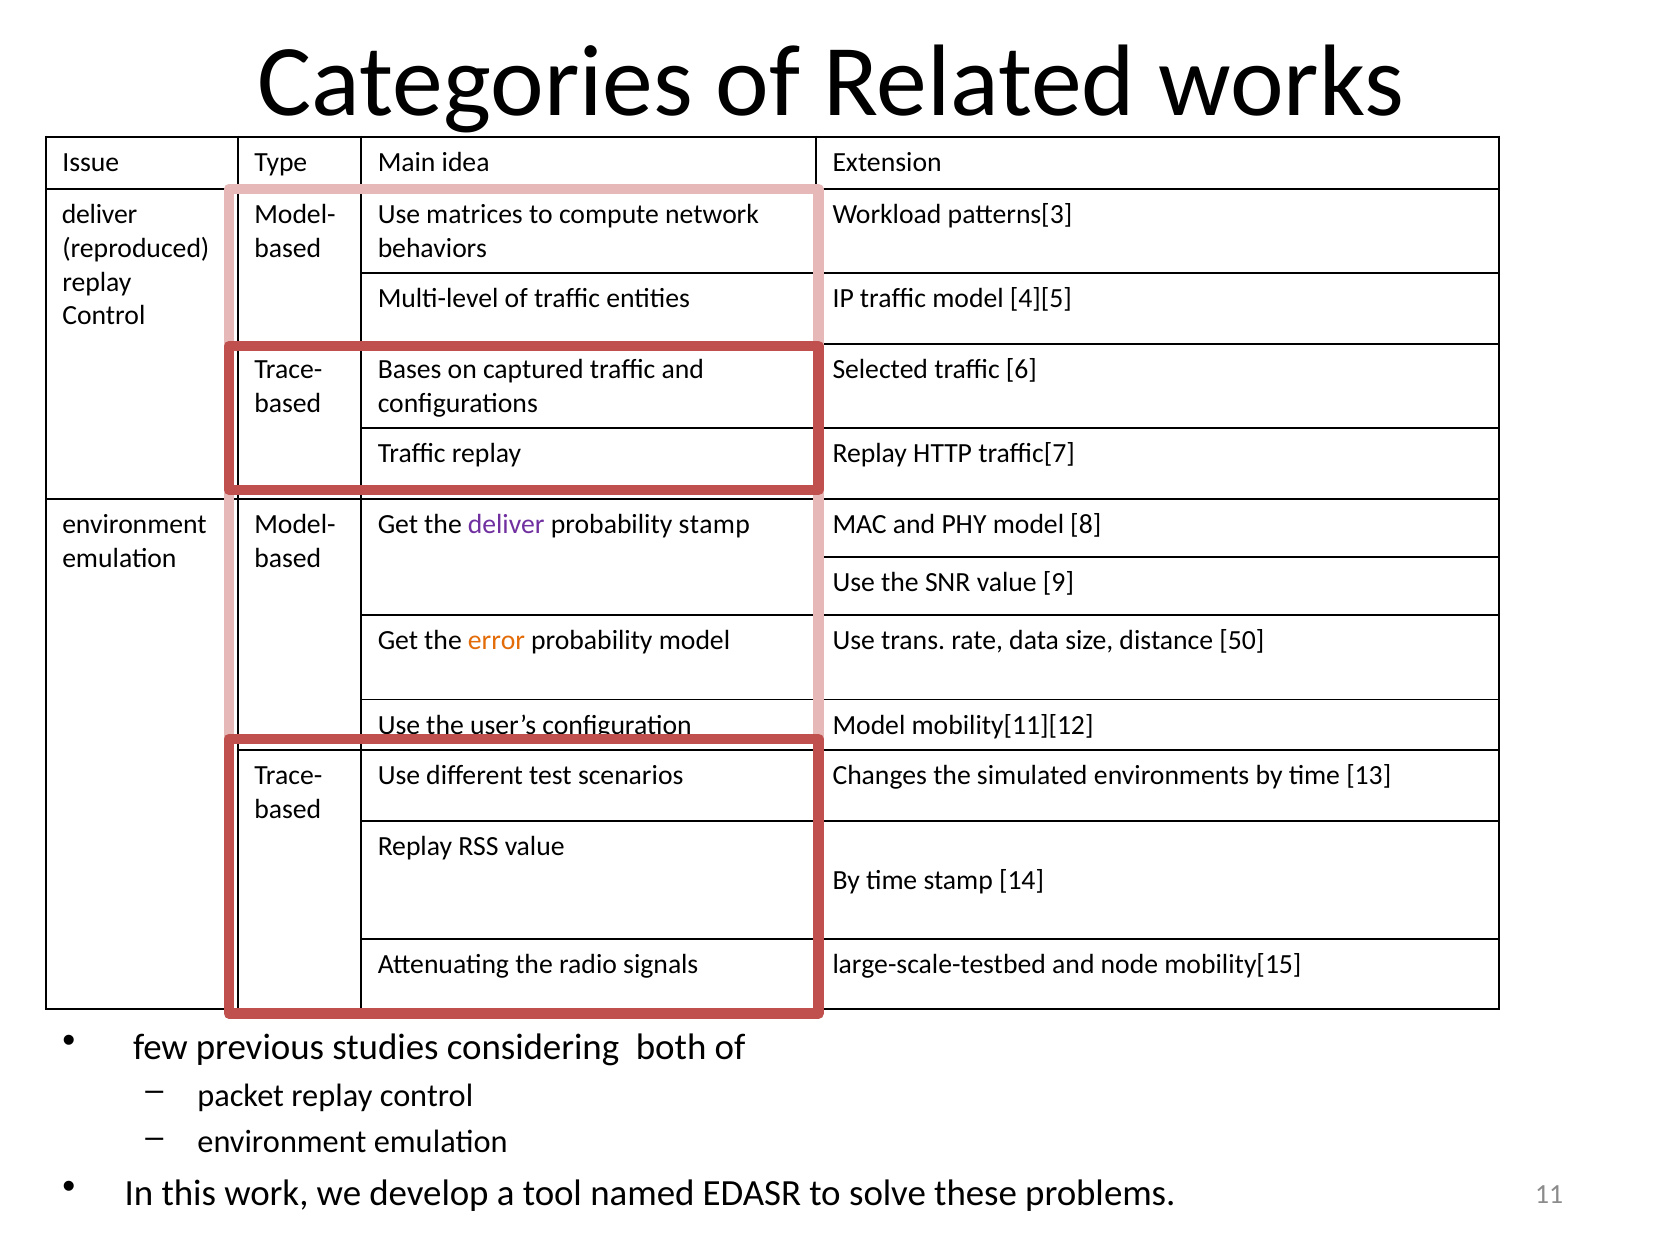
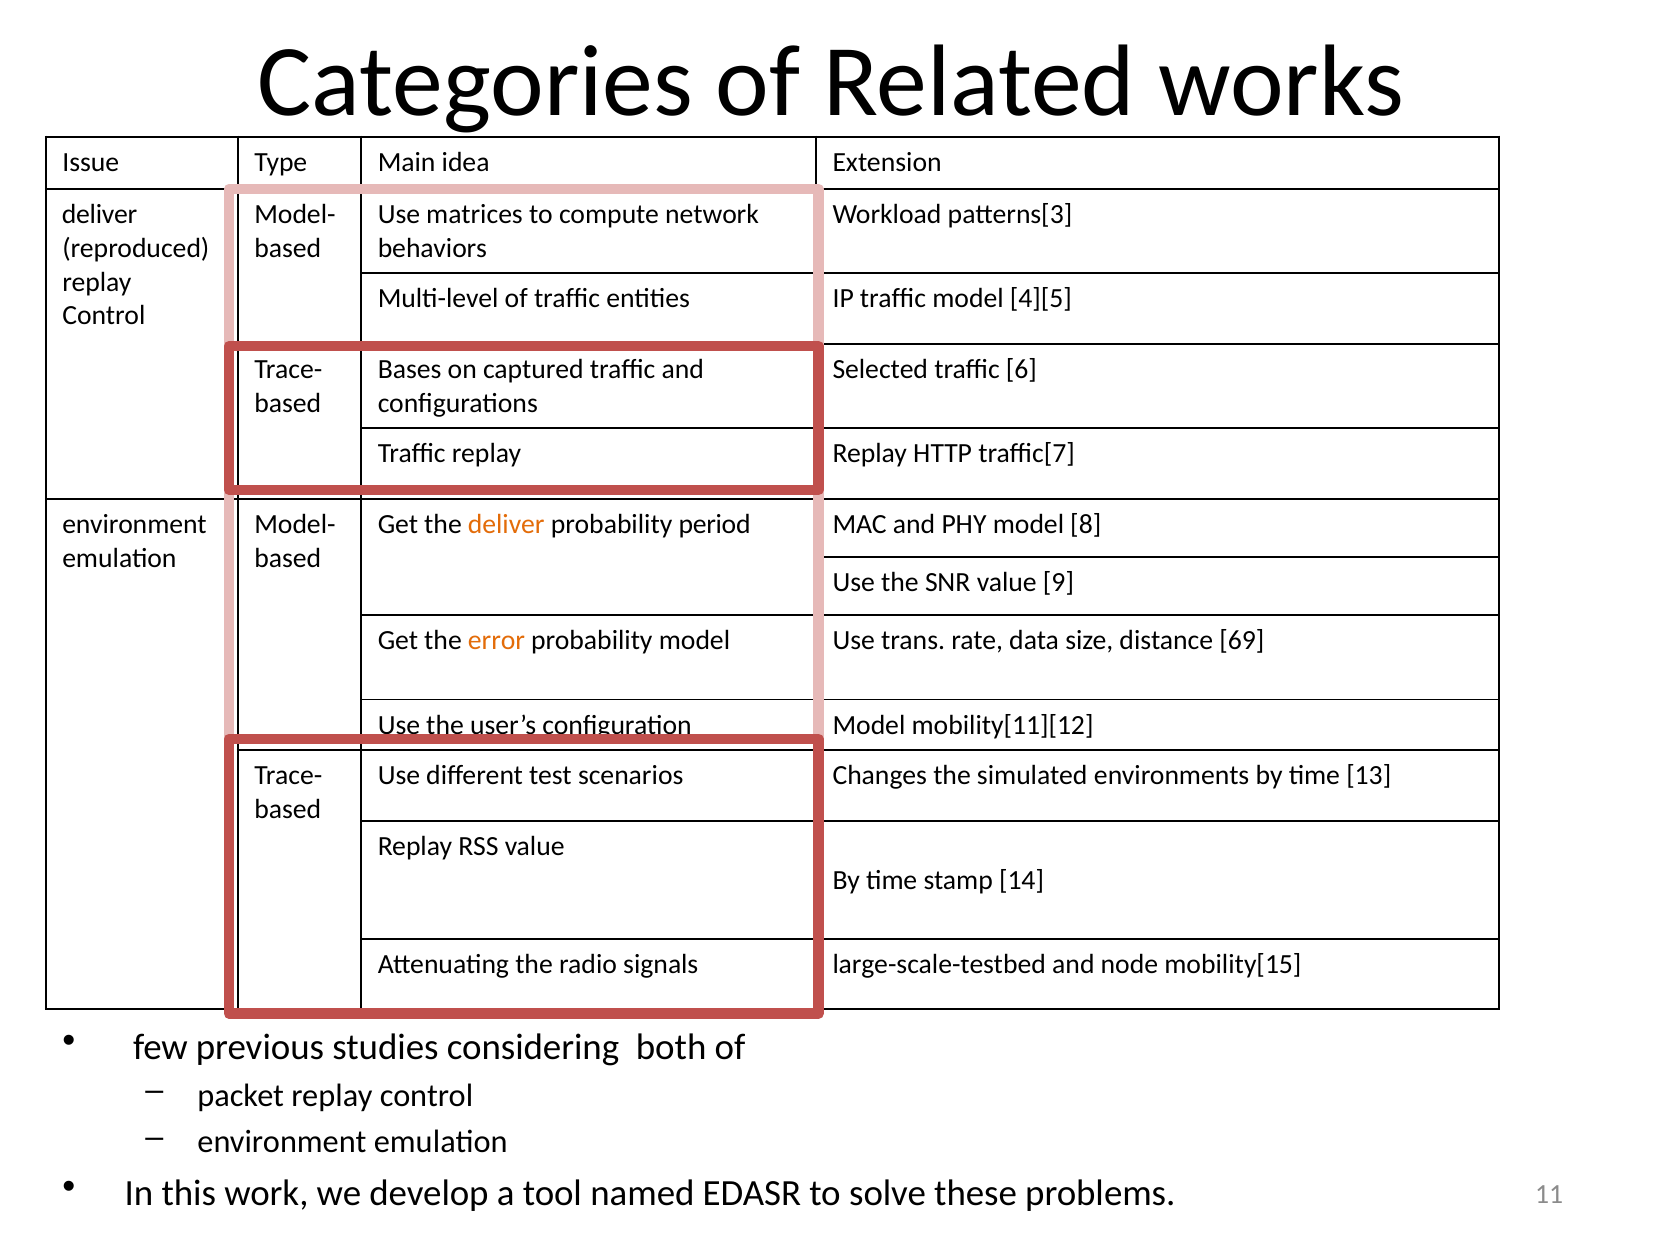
deliver at (506, 524) colour: purple -> orange
probability stamp: stamp -> period
50: 50 -> 69
